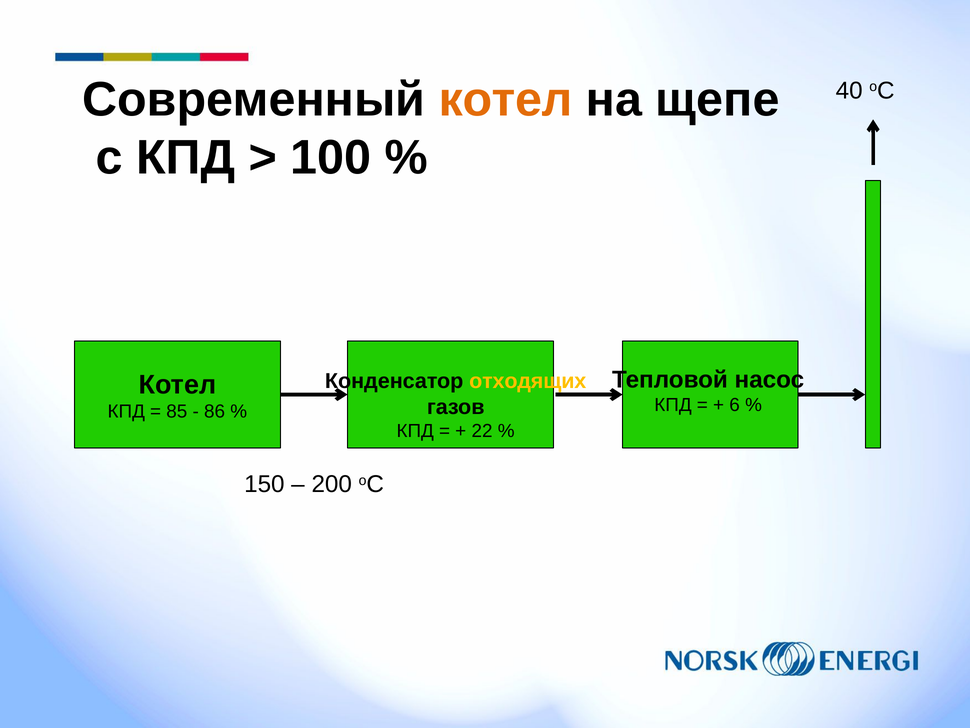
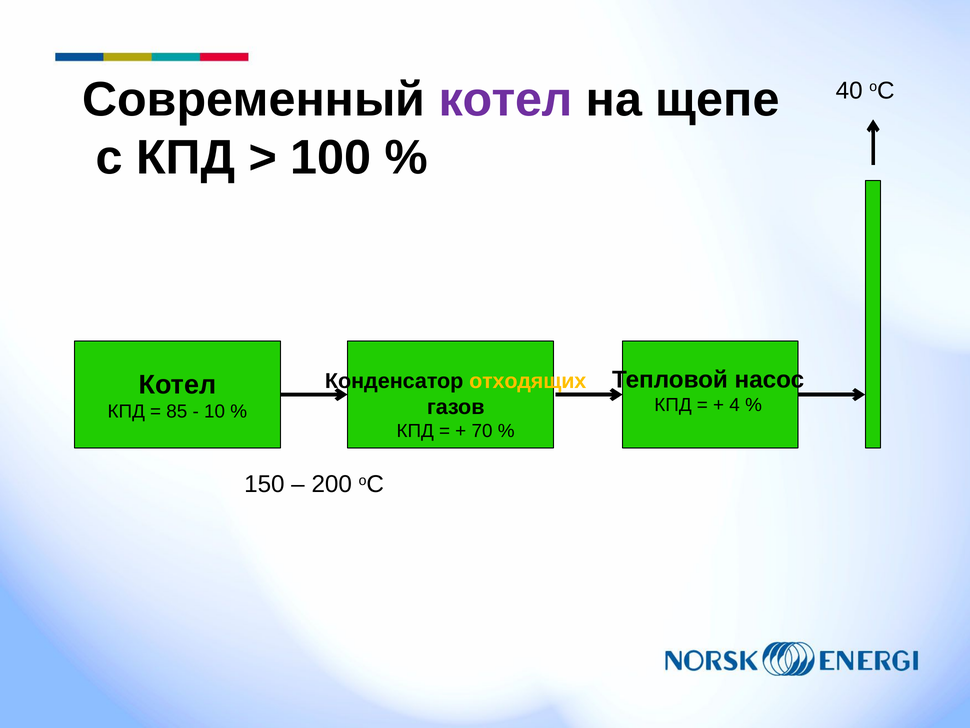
котел at (506, 100) colour: orange -> purple
6: 6 -> 4
86: 86 -> 10
22: 22 -> 70
